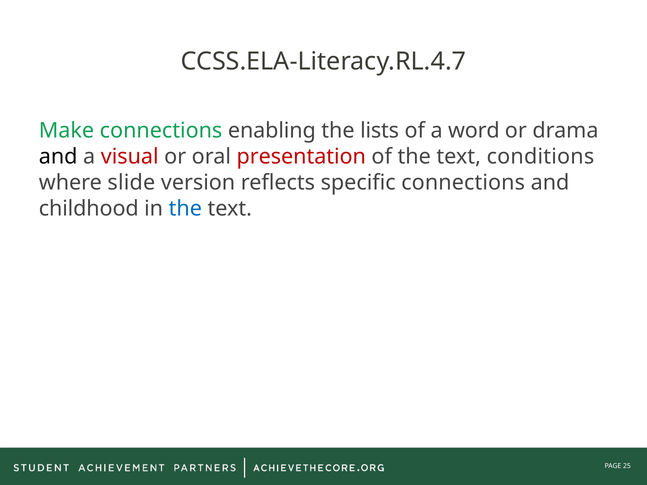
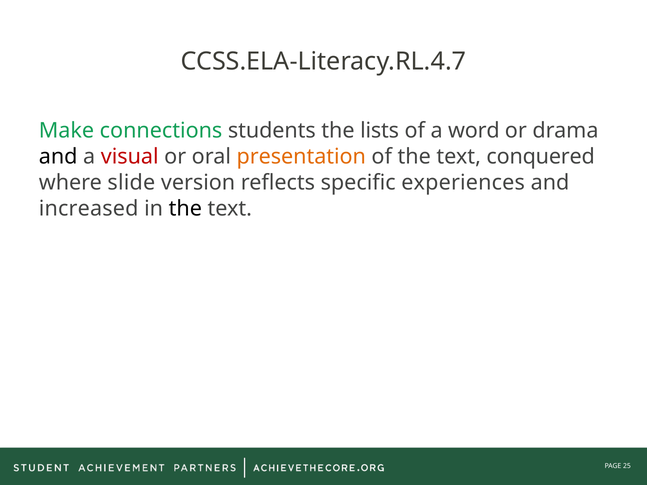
enabling: enabling -> students
presentation colour: red -> orange
conditions: conditions -> conquered
specific connections: connections -> experiences
childhood: childhood -> increased
the at (185, 209) colour: blue -> black
